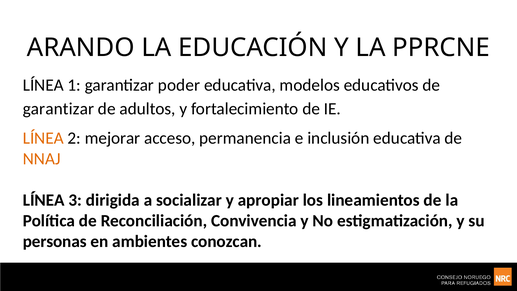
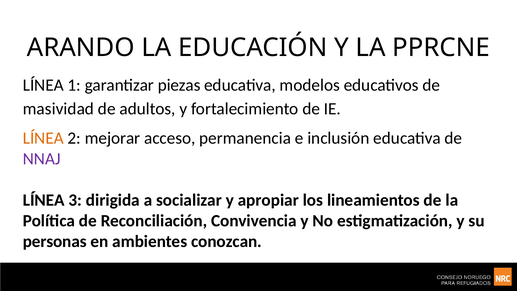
poder: poder -> piezas
garantizar at (58, 109): garantizar -> masividad
NNAJ colour: orange -> purple
